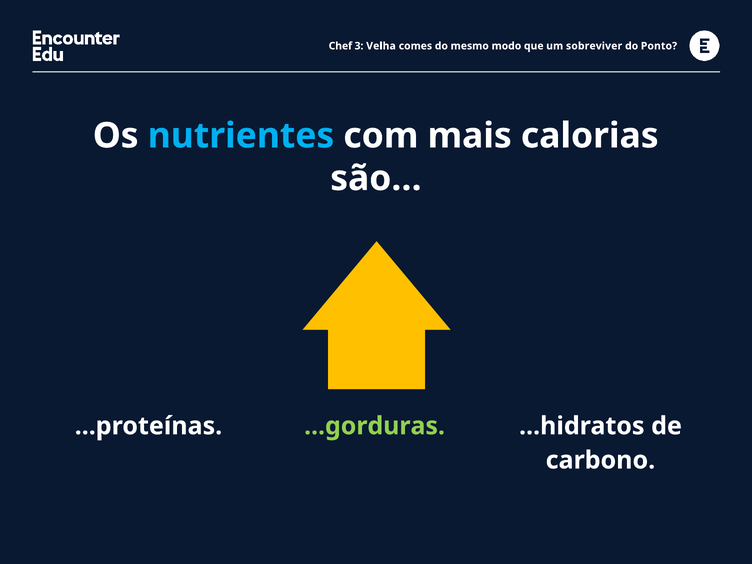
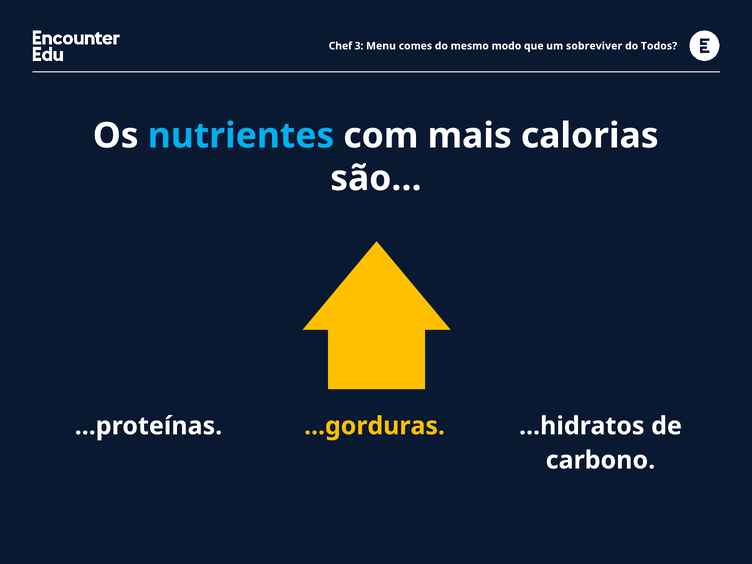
Velha: Velha -> Menu
Ponto: Ponto -> Todos
...gorduras colour: light green -> yellow
